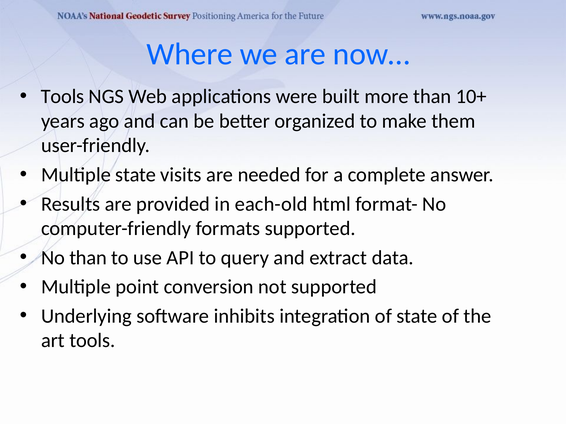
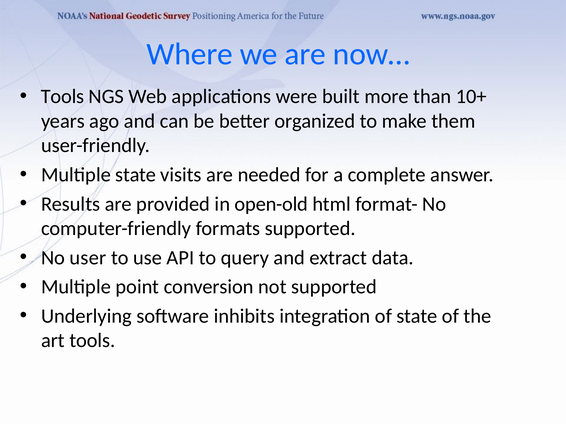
each-old: each-old -> open-old
No than: than -> user
